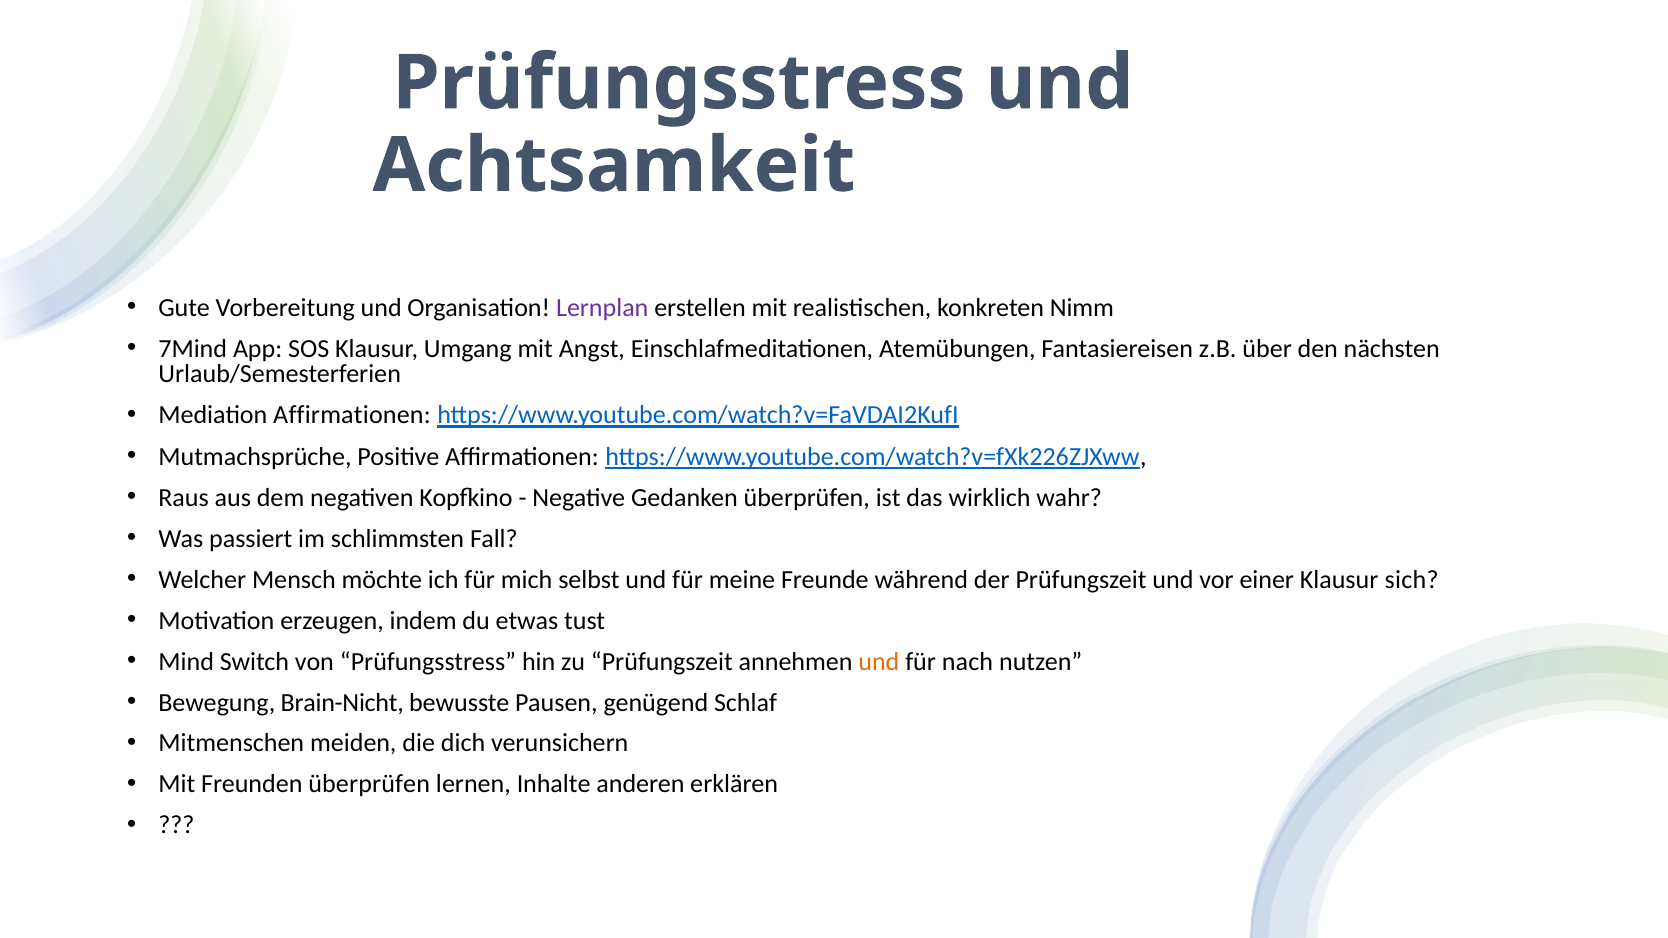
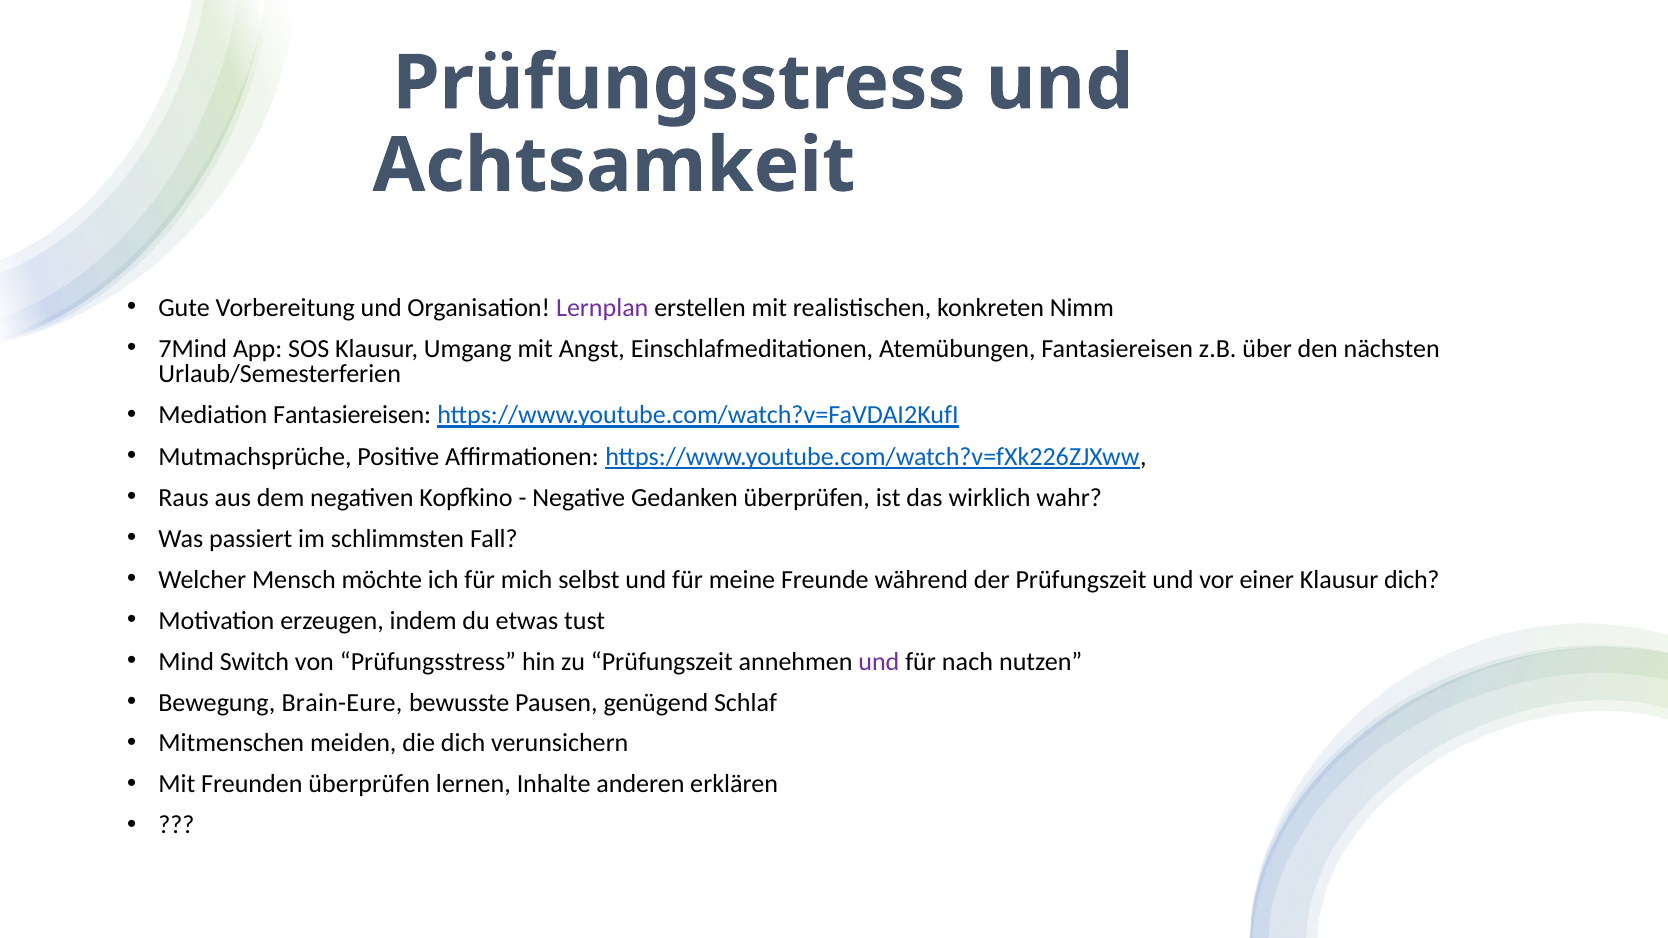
Mediation Affirmationen: Affirmationen -> Fantasiereisen
Klausur sich: sich -> dich
und at (879, 662) colour: orange -> purple
Brain-Nicht: Brain-Nicht -> Brain-Eure
